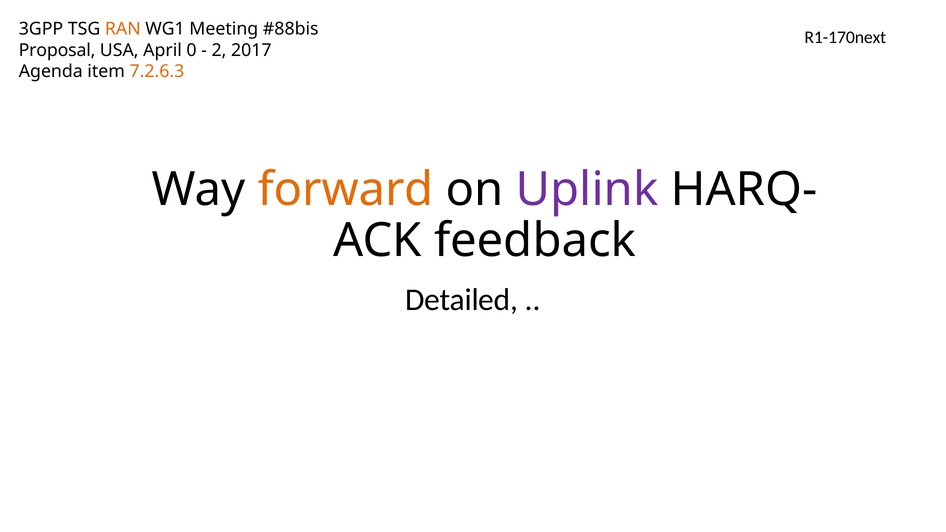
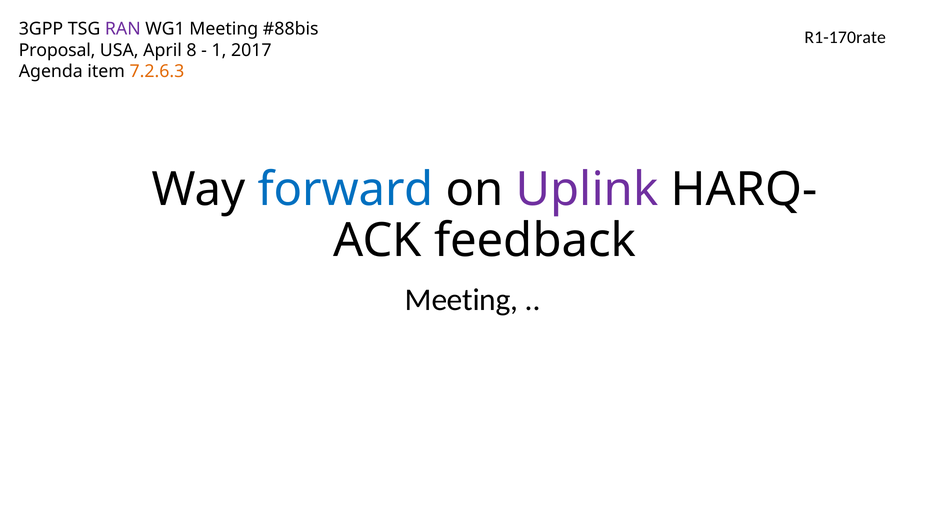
RAN colour: orange -> purple
R1-170next: R1-170next -> R1-170rate
0: 0 -> 8
2: 2 -> 1
forward colour: orange -> blue
Detailed at (462, 300): Detailed -> Meeting
